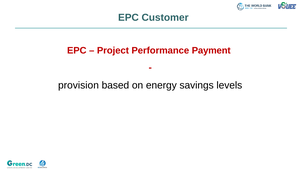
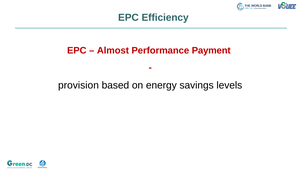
Customer: Customer -> Efficiency
Project: Project -> Almost
